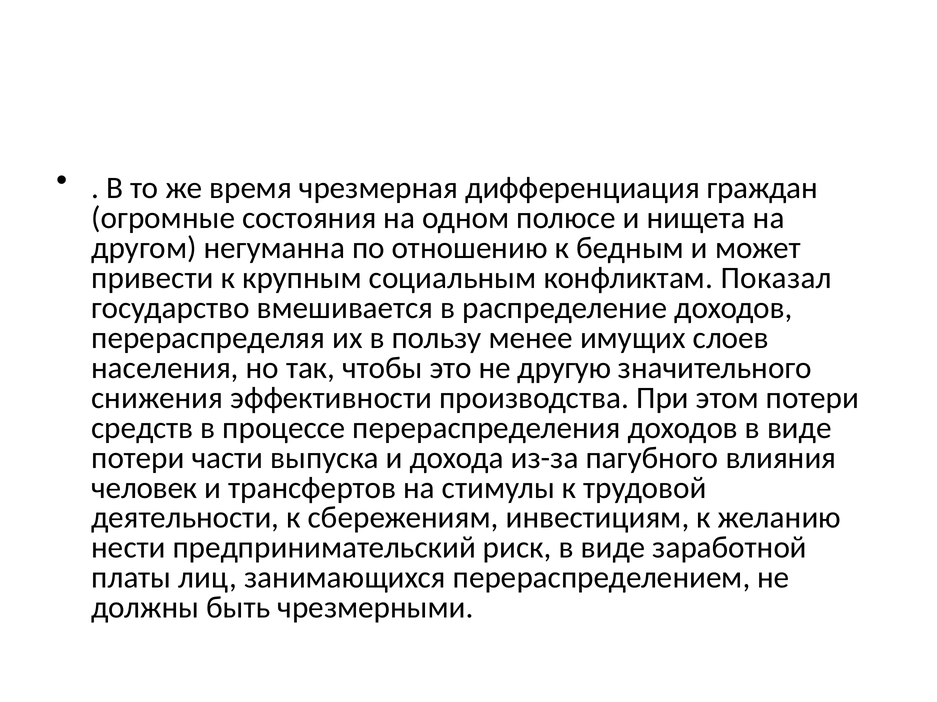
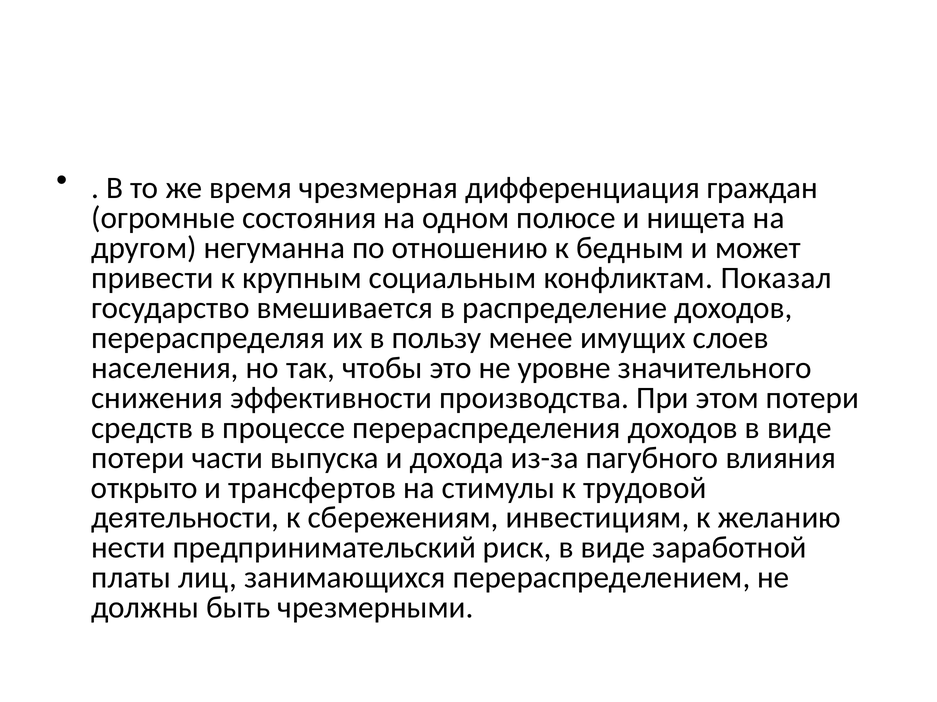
другую: другую -> уровне
человек: человек -> открыто
